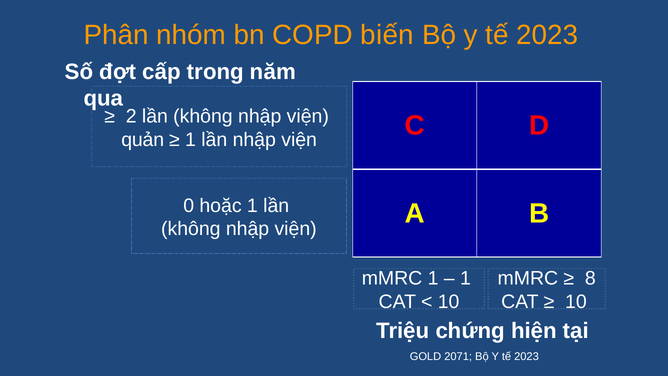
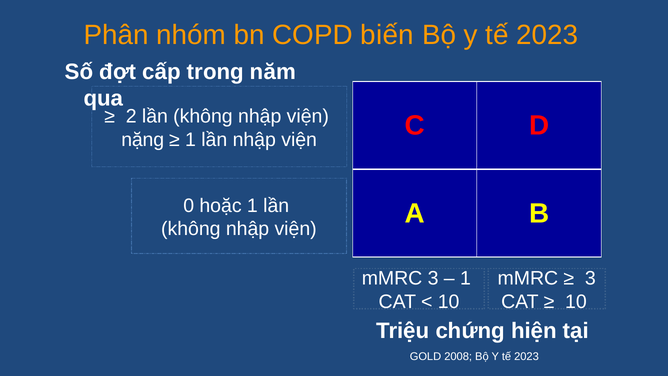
quản: quản -> nặng
mMRC 1: 1 -> 3
8 at (590, 278): 8 -> 3
2071: 2071 -> 2008
